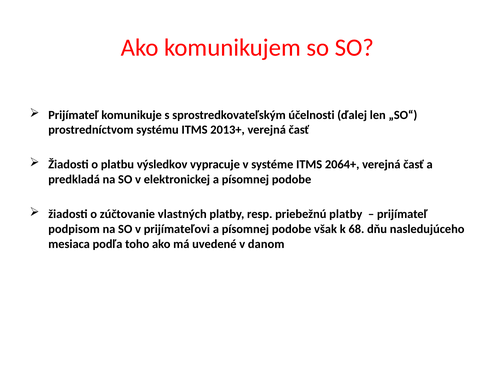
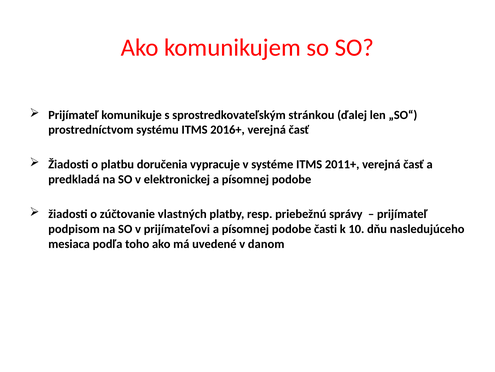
účelnosti: účelnosti -> stránkou
2013+: 2013+ -> 2016+
výsledkov: výsledkov -> doručenia
2064+: 2064+ -> 2011+
priebežnú platby: platby -> správy
však: však -> časti
68: 68 -> 10
